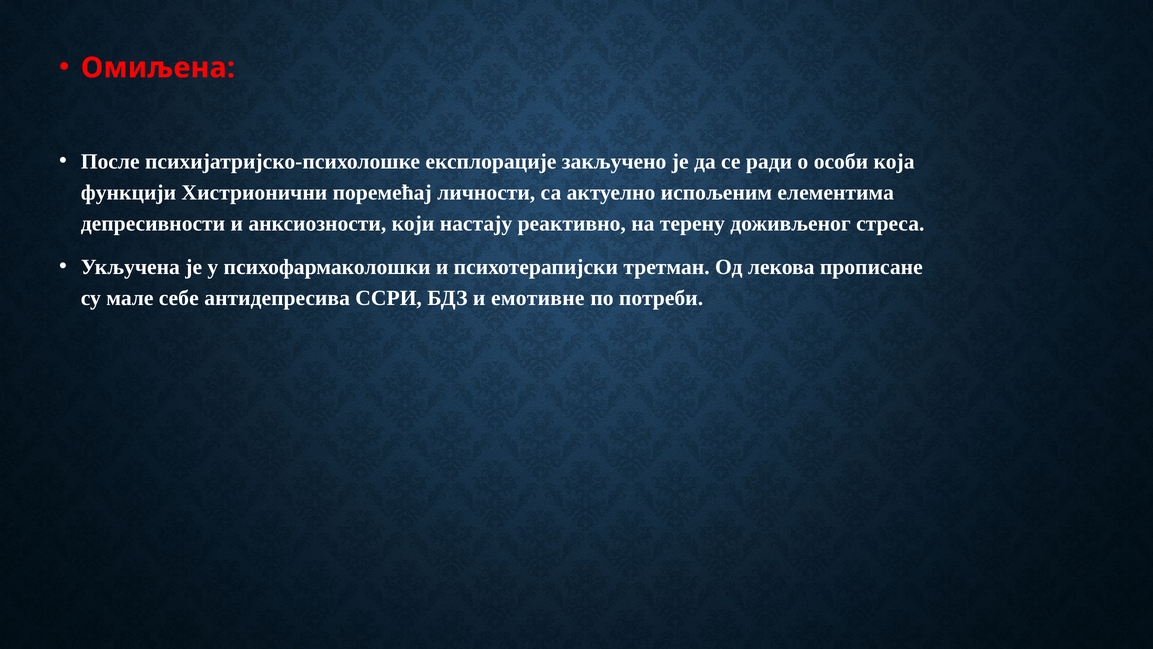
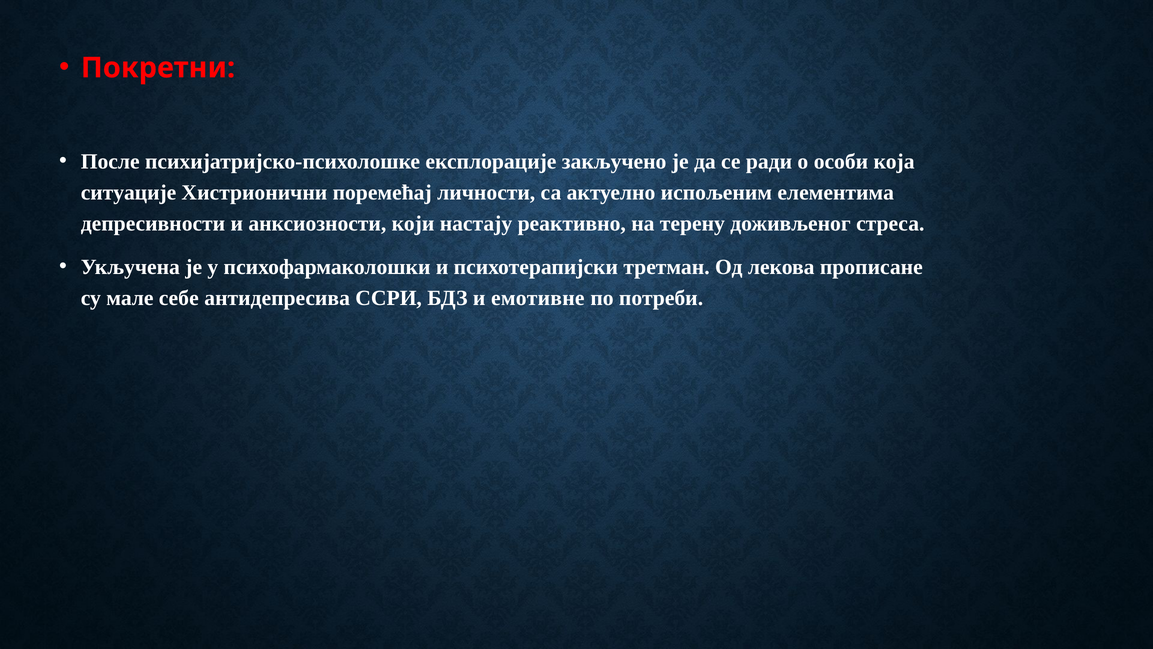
Омиљена: Омиљена -> Покретни
функцији: функцији -> ситуације
